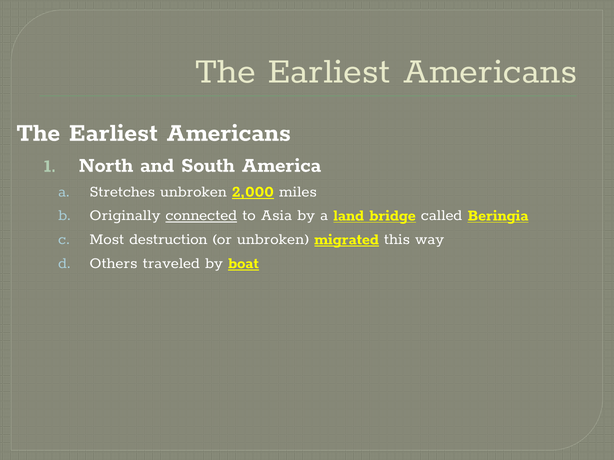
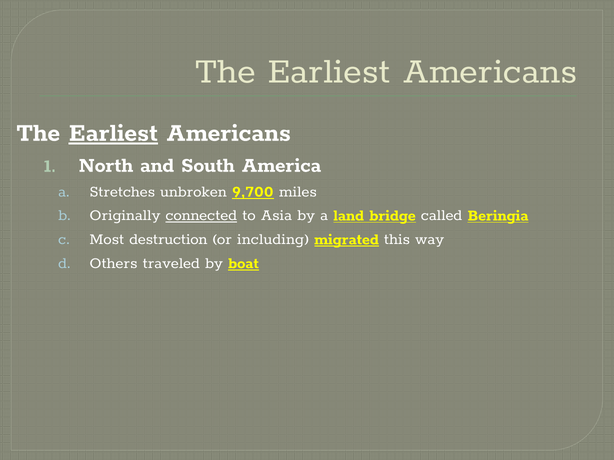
Earliest at (113, 132) underline: none -> present
2,000: 2,000 -> 9,700
or unbroken: unbroken -> including
